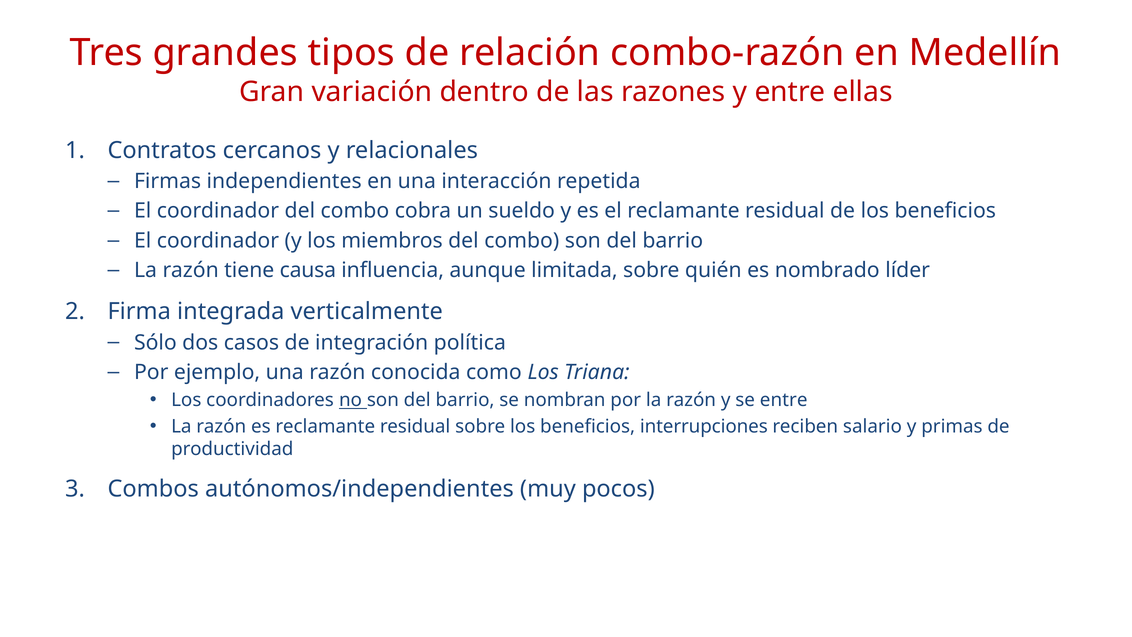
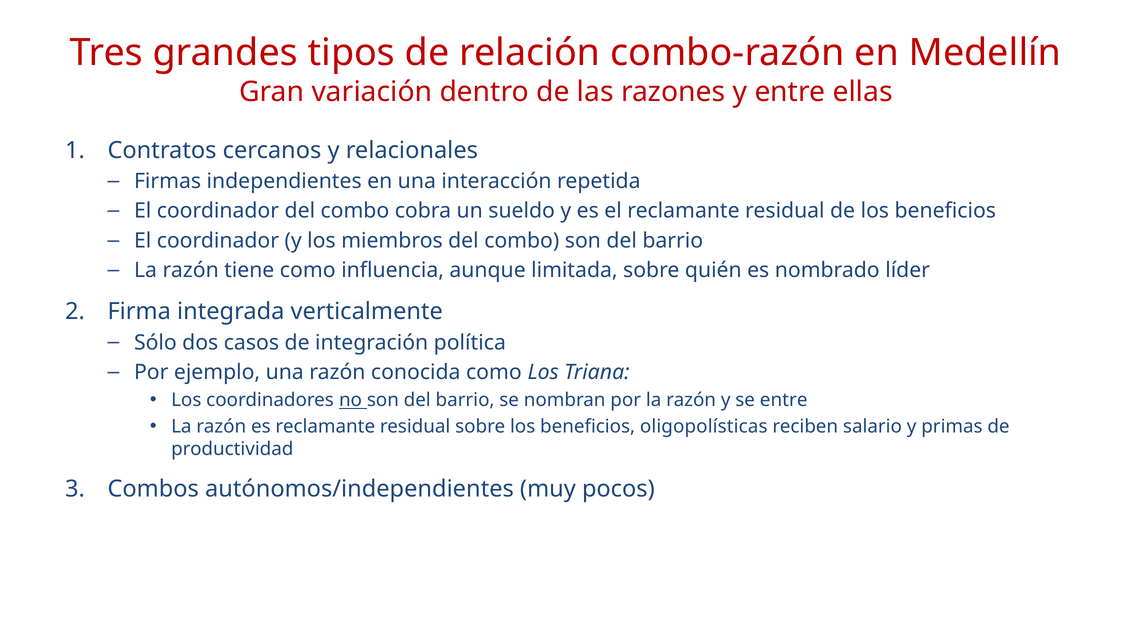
tiene causa: causa -> como
interrupciones: interrupciones -> oligopolísticas
